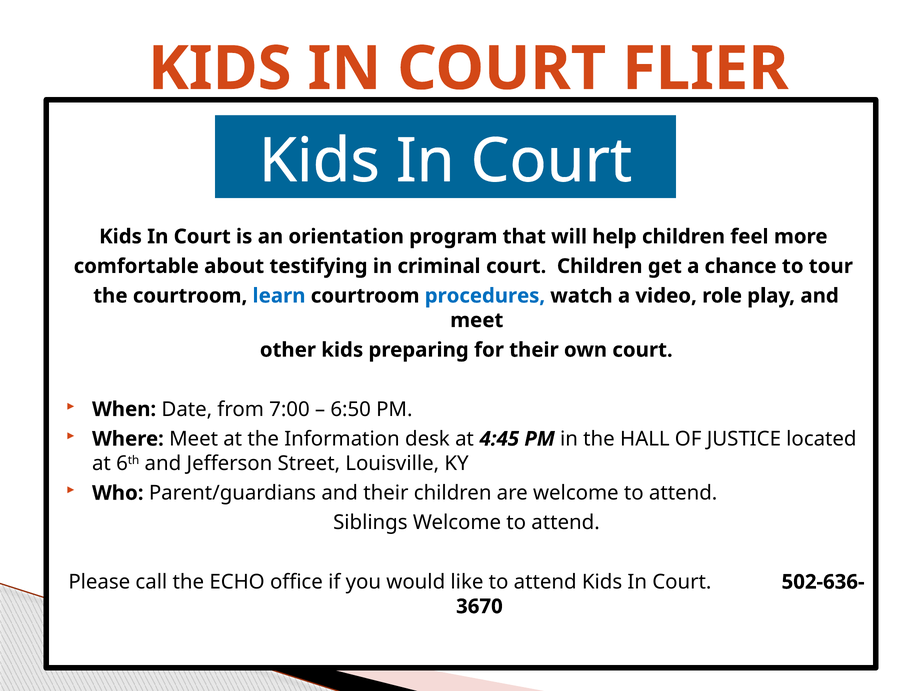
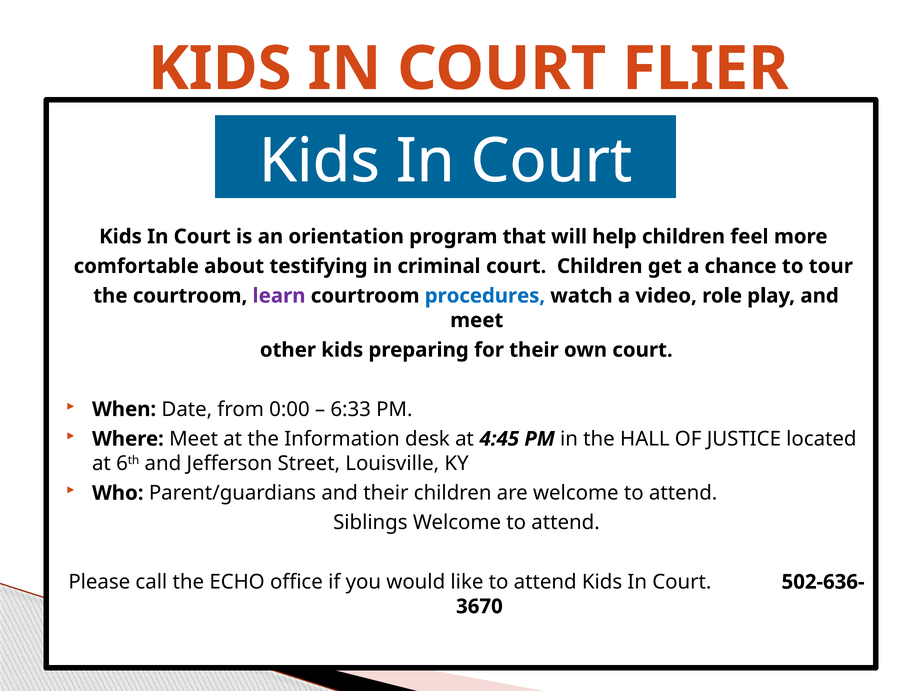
learn colour: blue -> purple
7:00: 7:00 -> 0:00
6:50: 6:50 -> 6:33
